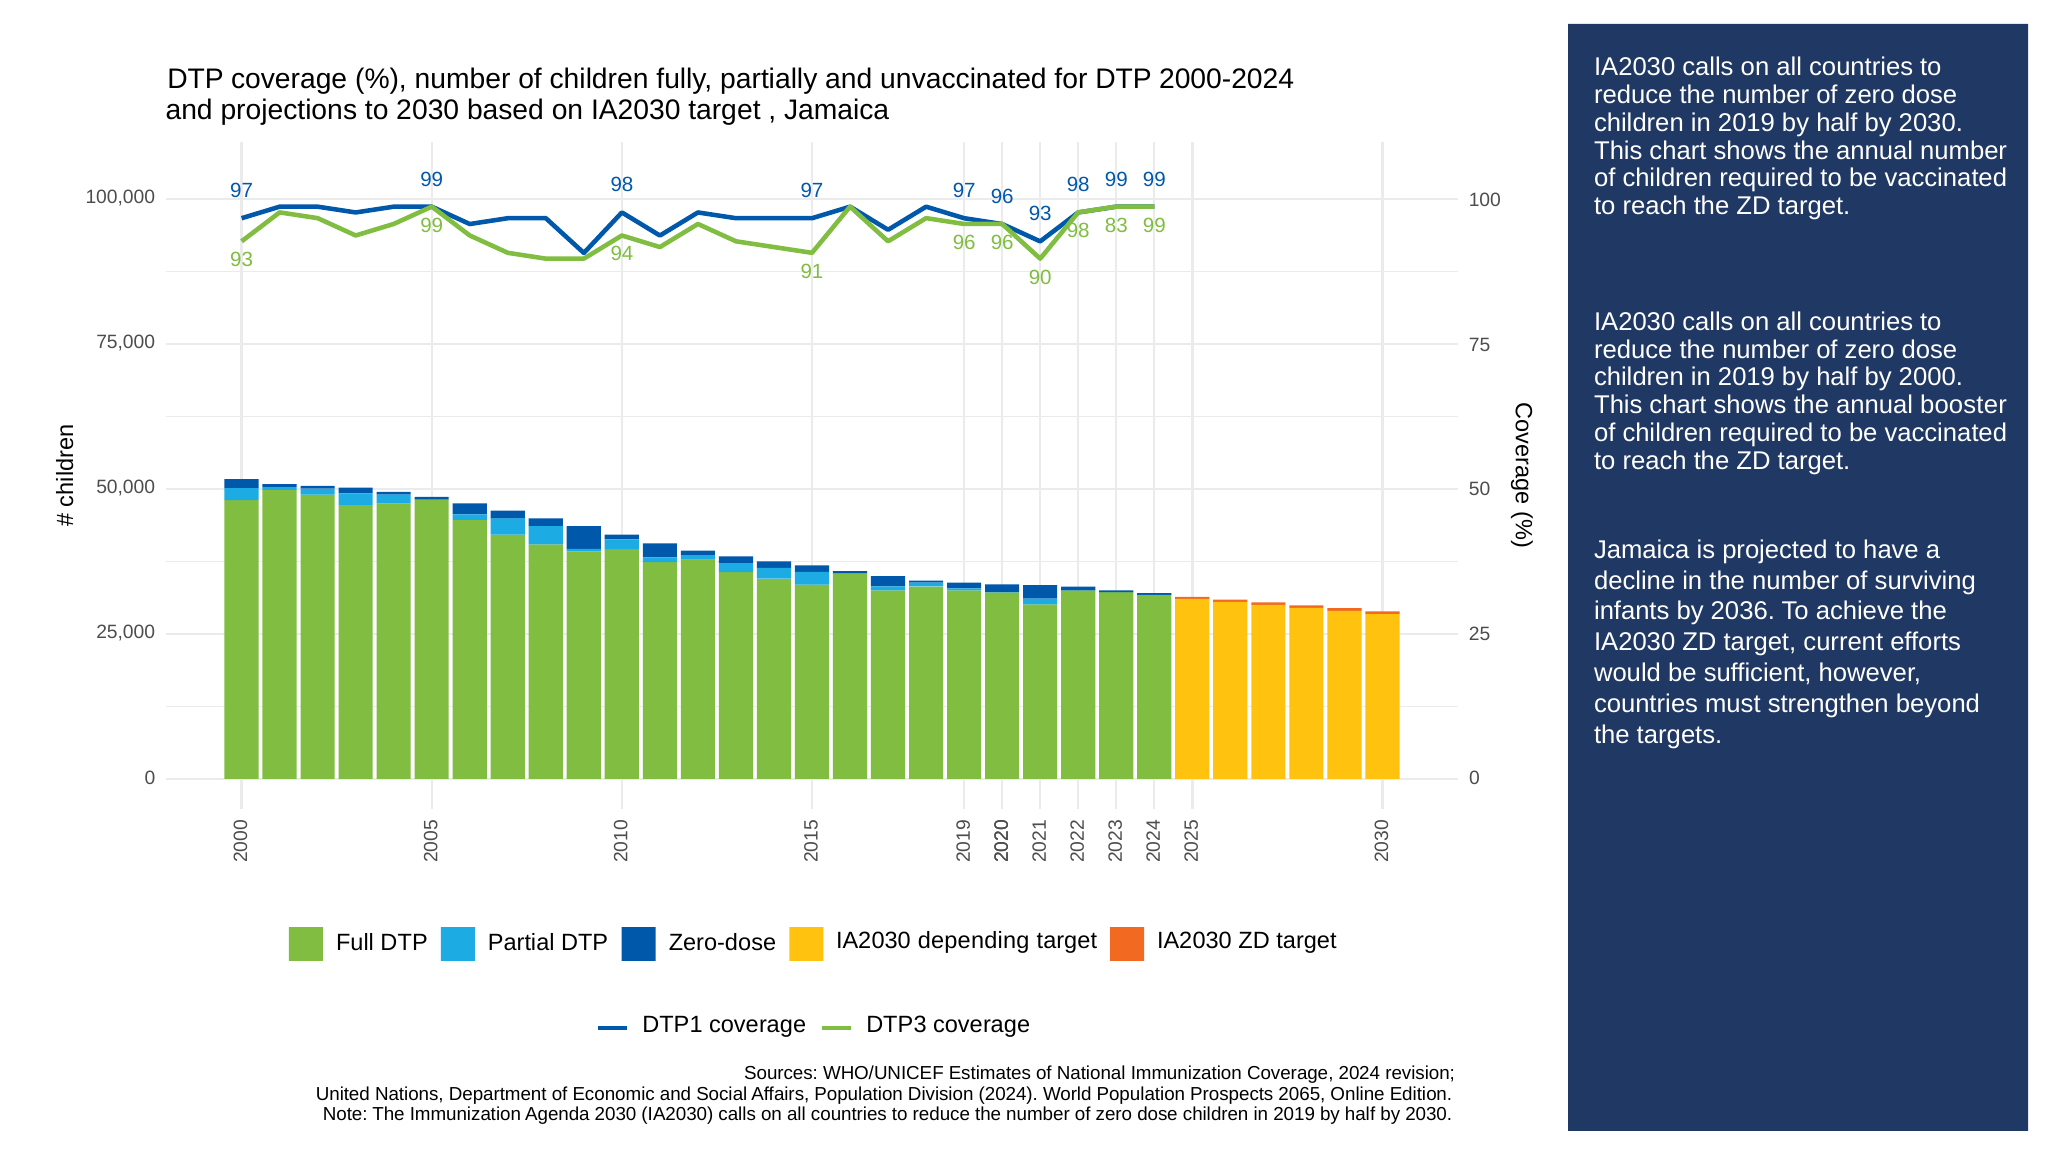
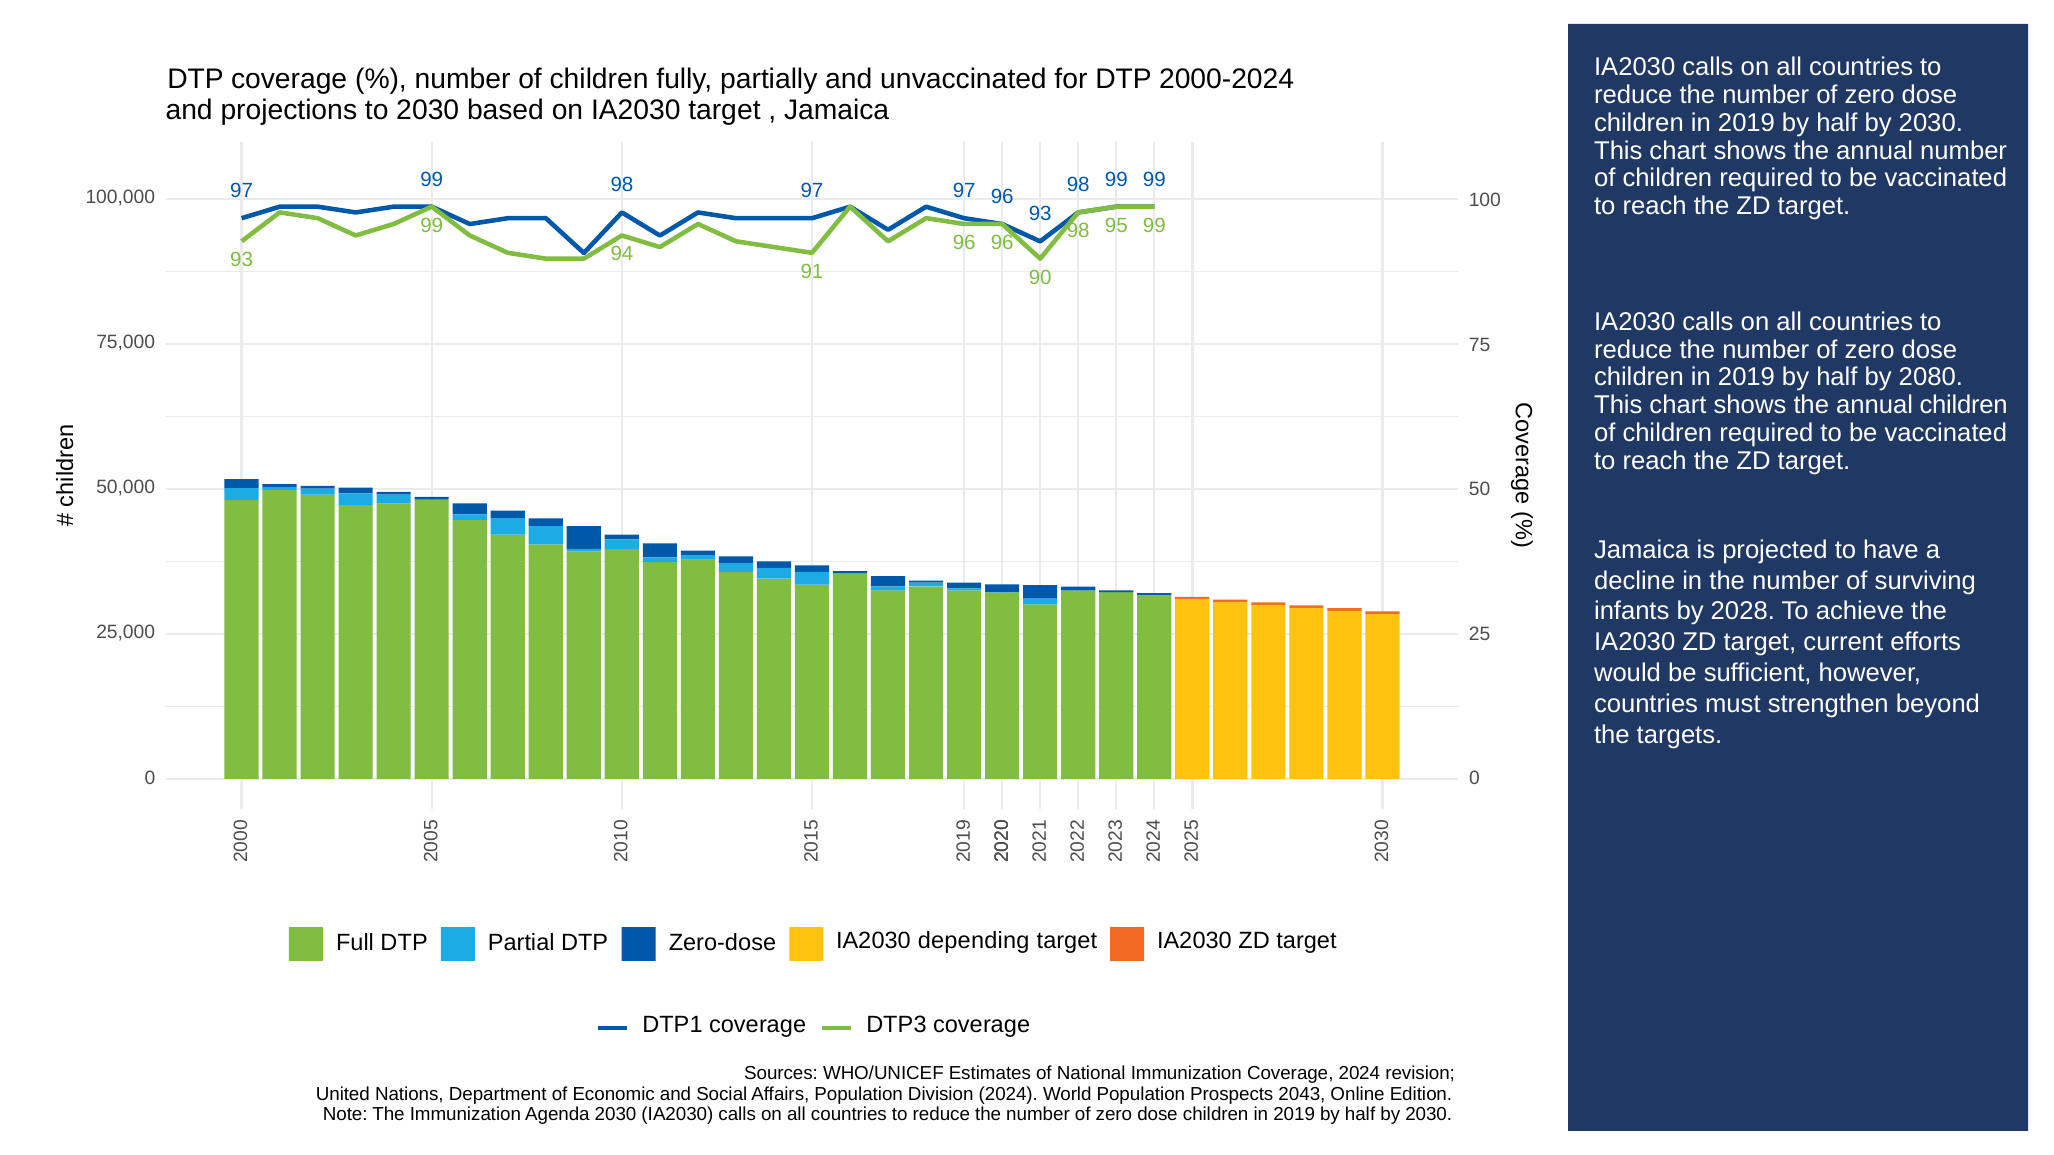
83: 83 -> 95
2000: 2000 -> 2080
annual booster: booster -> children
2036: 2036 -> 2028
2065: 2065 -> 2043
